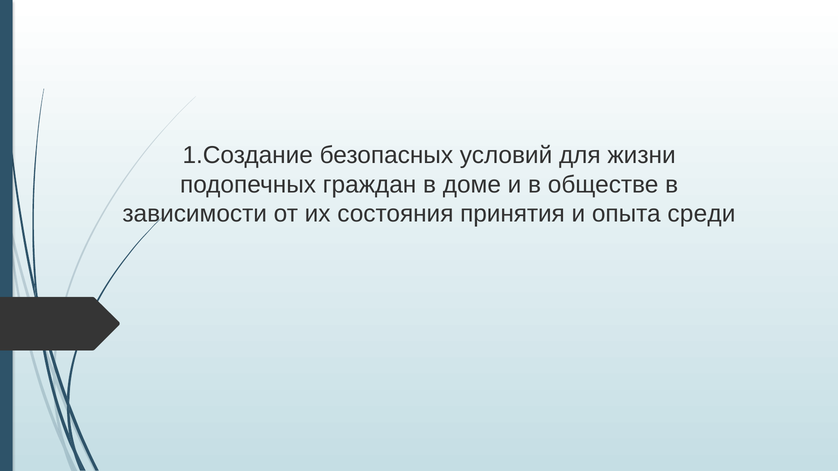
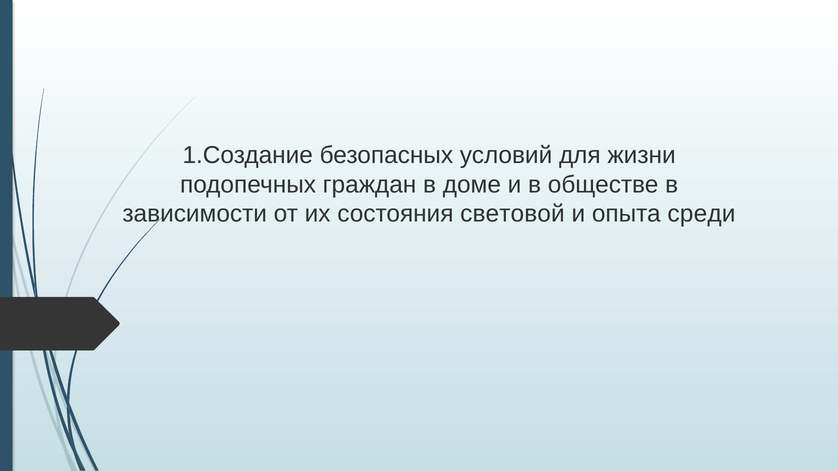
принятия: принятия -> световой
